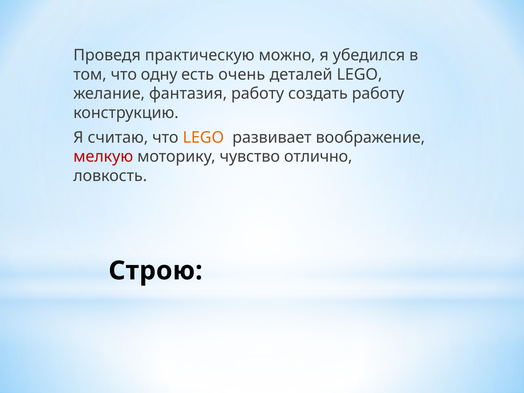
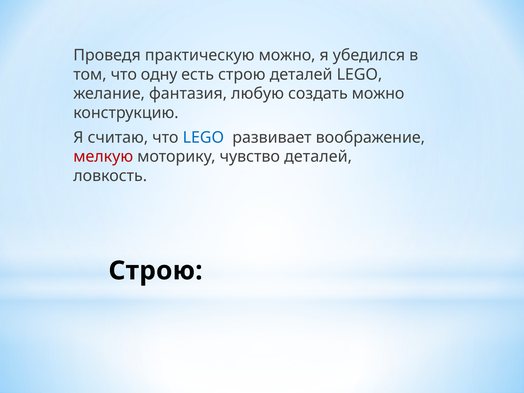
есть очень: очень -> строю
фантазия работу: работу -> любую
создать работу: работу -> можно
LEGO at (203, 137) colour: orange -> blue
чувство отлично: отлично -> деталей
